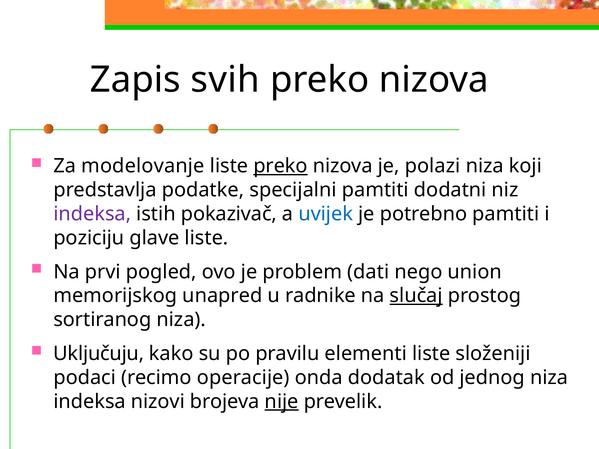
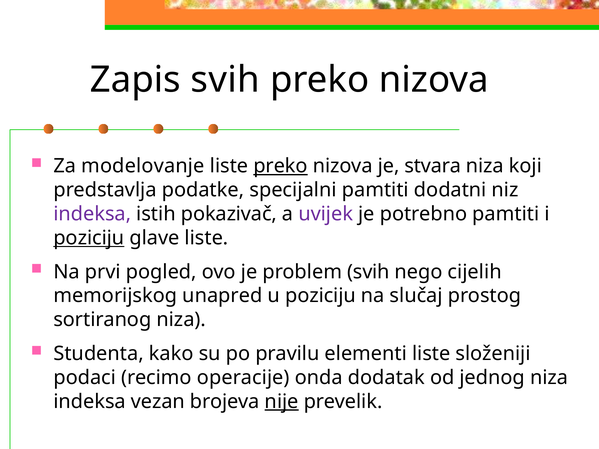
polazi: polazi -> stvara
uvijek colour: blue -> purple
poziciju at (89, 238) underline: none -> present
problem dati: dati -> svih
union: union -> cijelih
u radnike: radnike -> poziciju
slučaj underline: present -> none
Uključuju: Uključuju -> Studenta
nizovi: nizovi -> vezan
